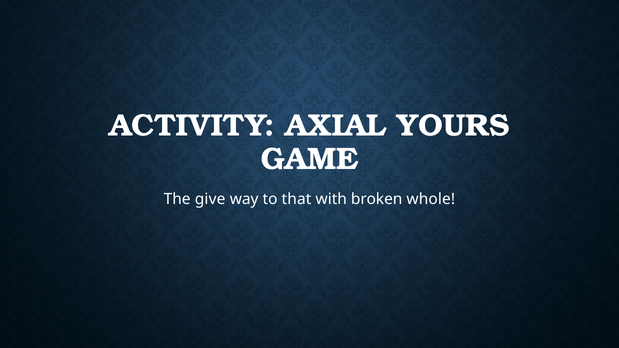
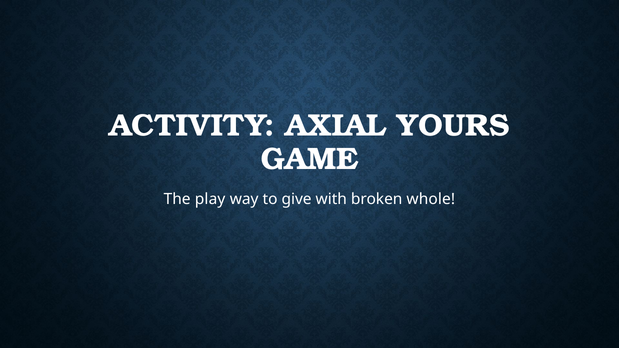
give: give -> play
that: that -> give
